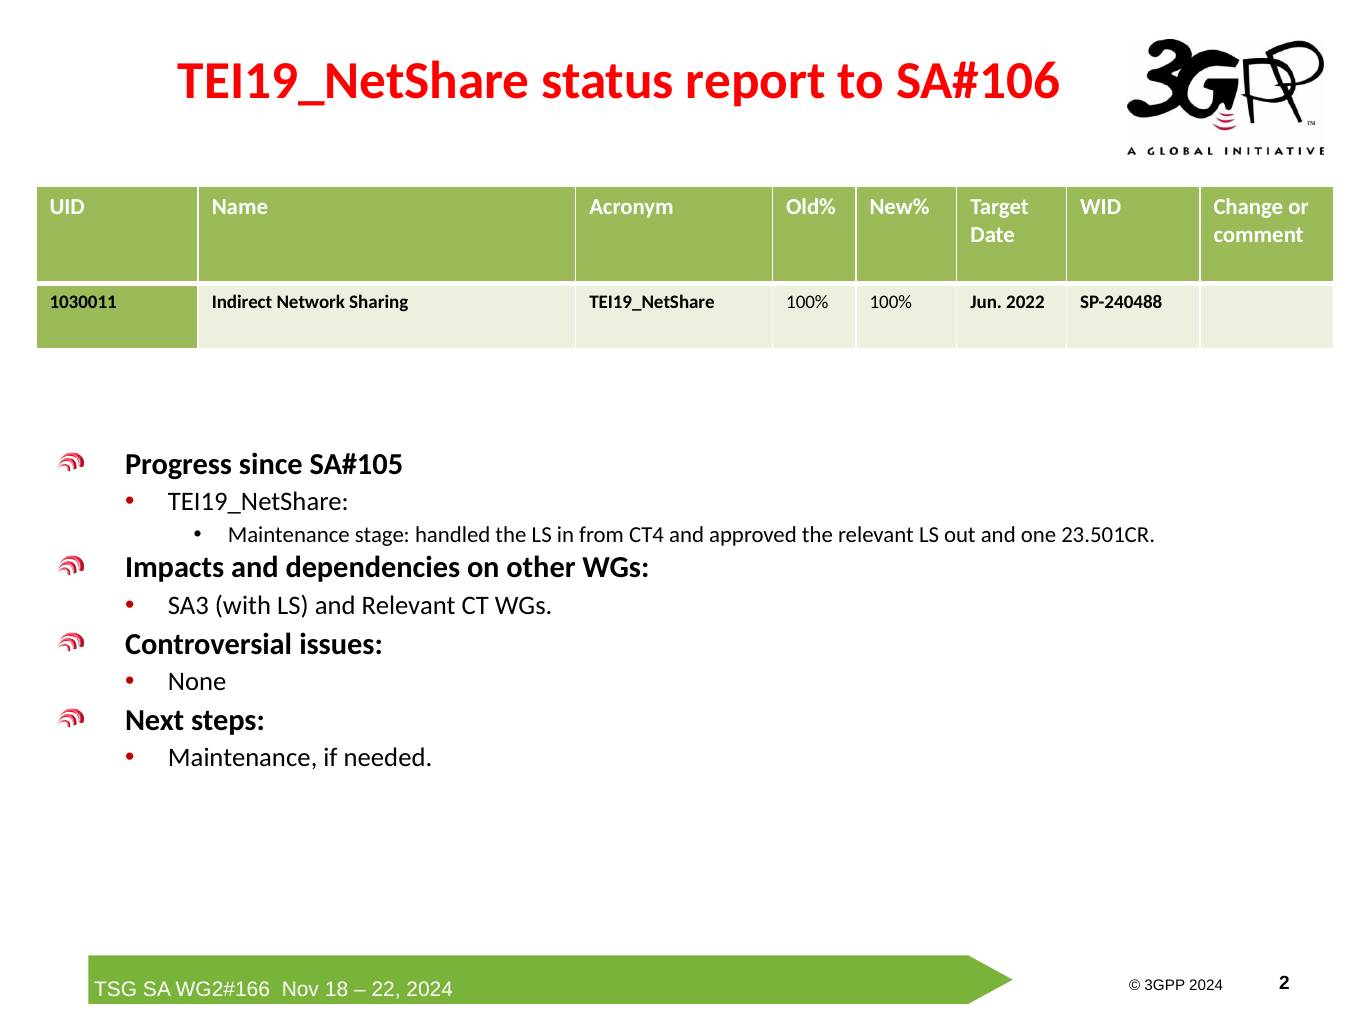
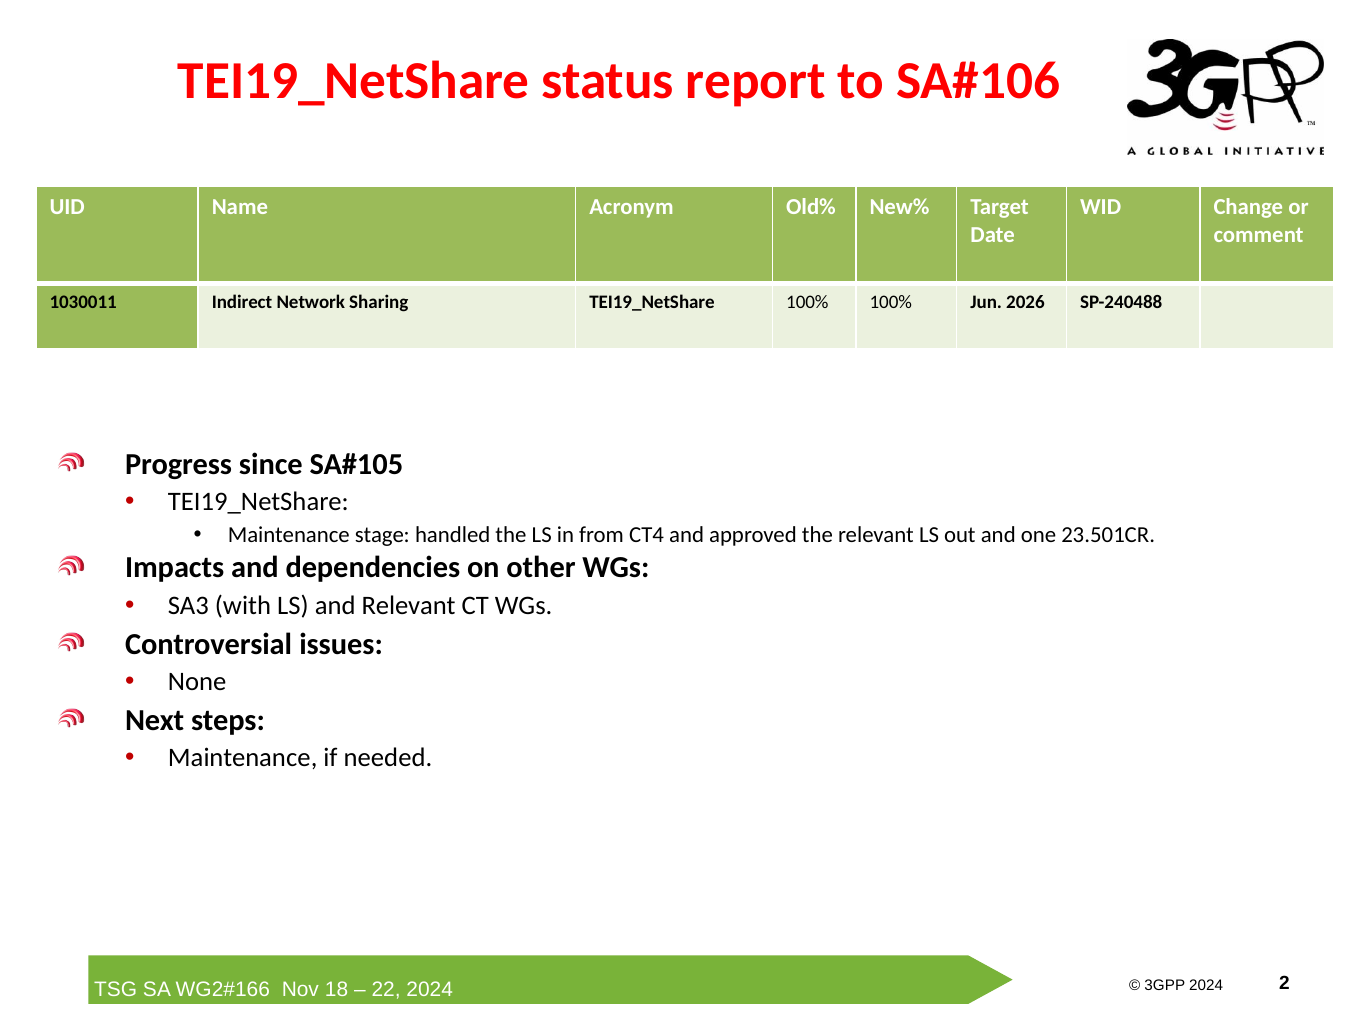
2022: 2022 -> 2026
